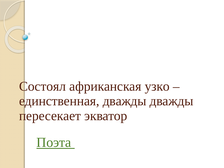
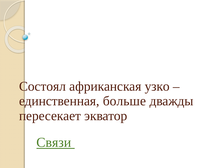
единственная дважды: дважды -> больше
Поэта: Поэта -> Связи
